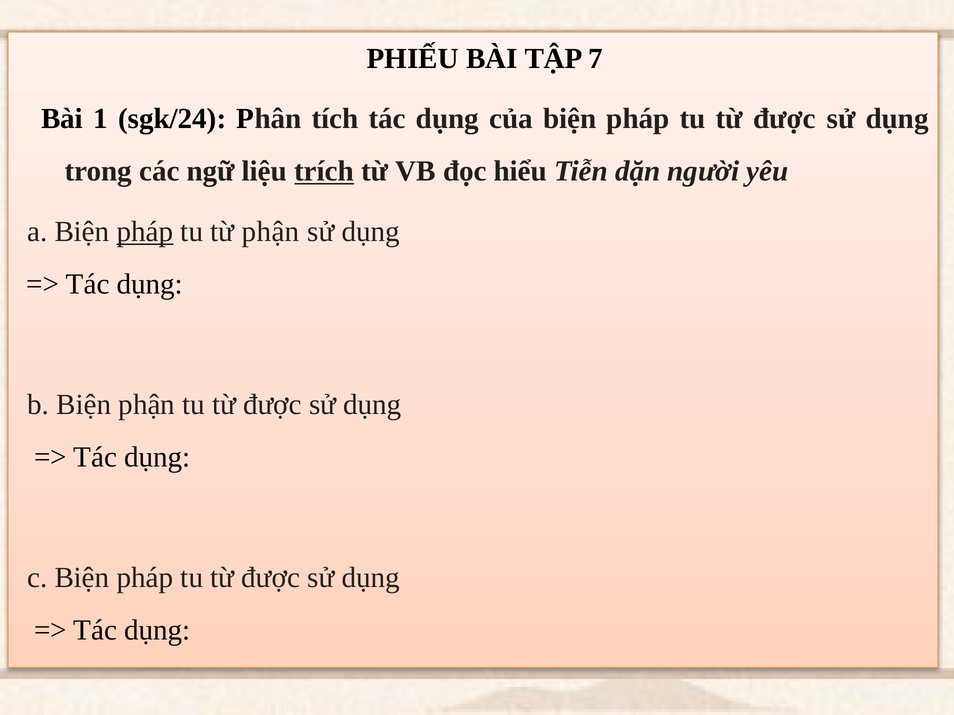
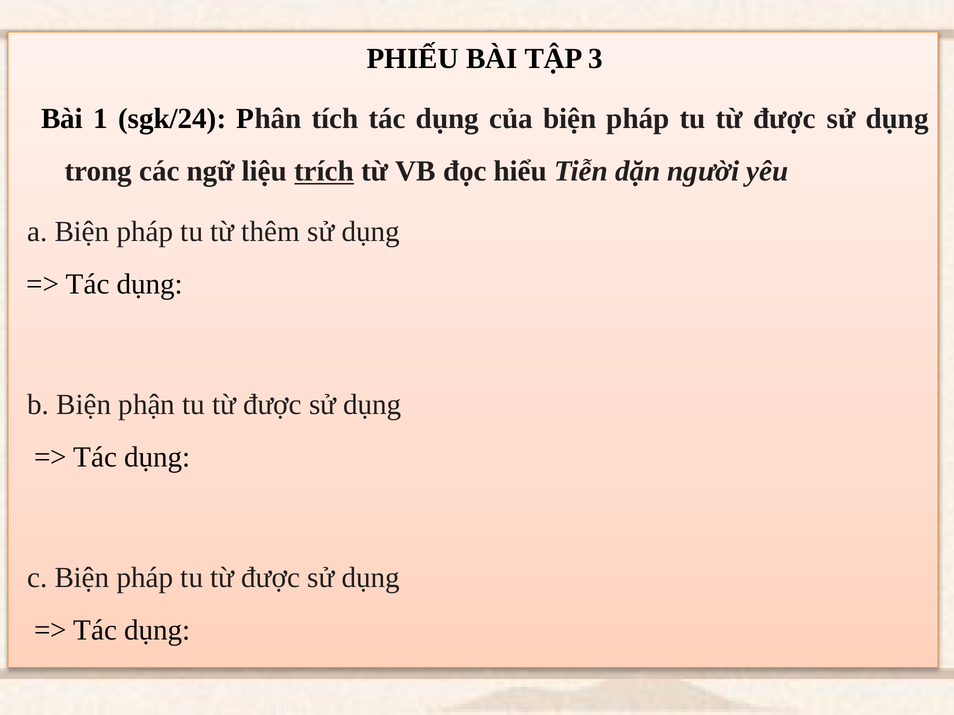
7: 7 -> 3
pháp at (145, 232) underline: present -> none
từ phận: phận -> thêm
